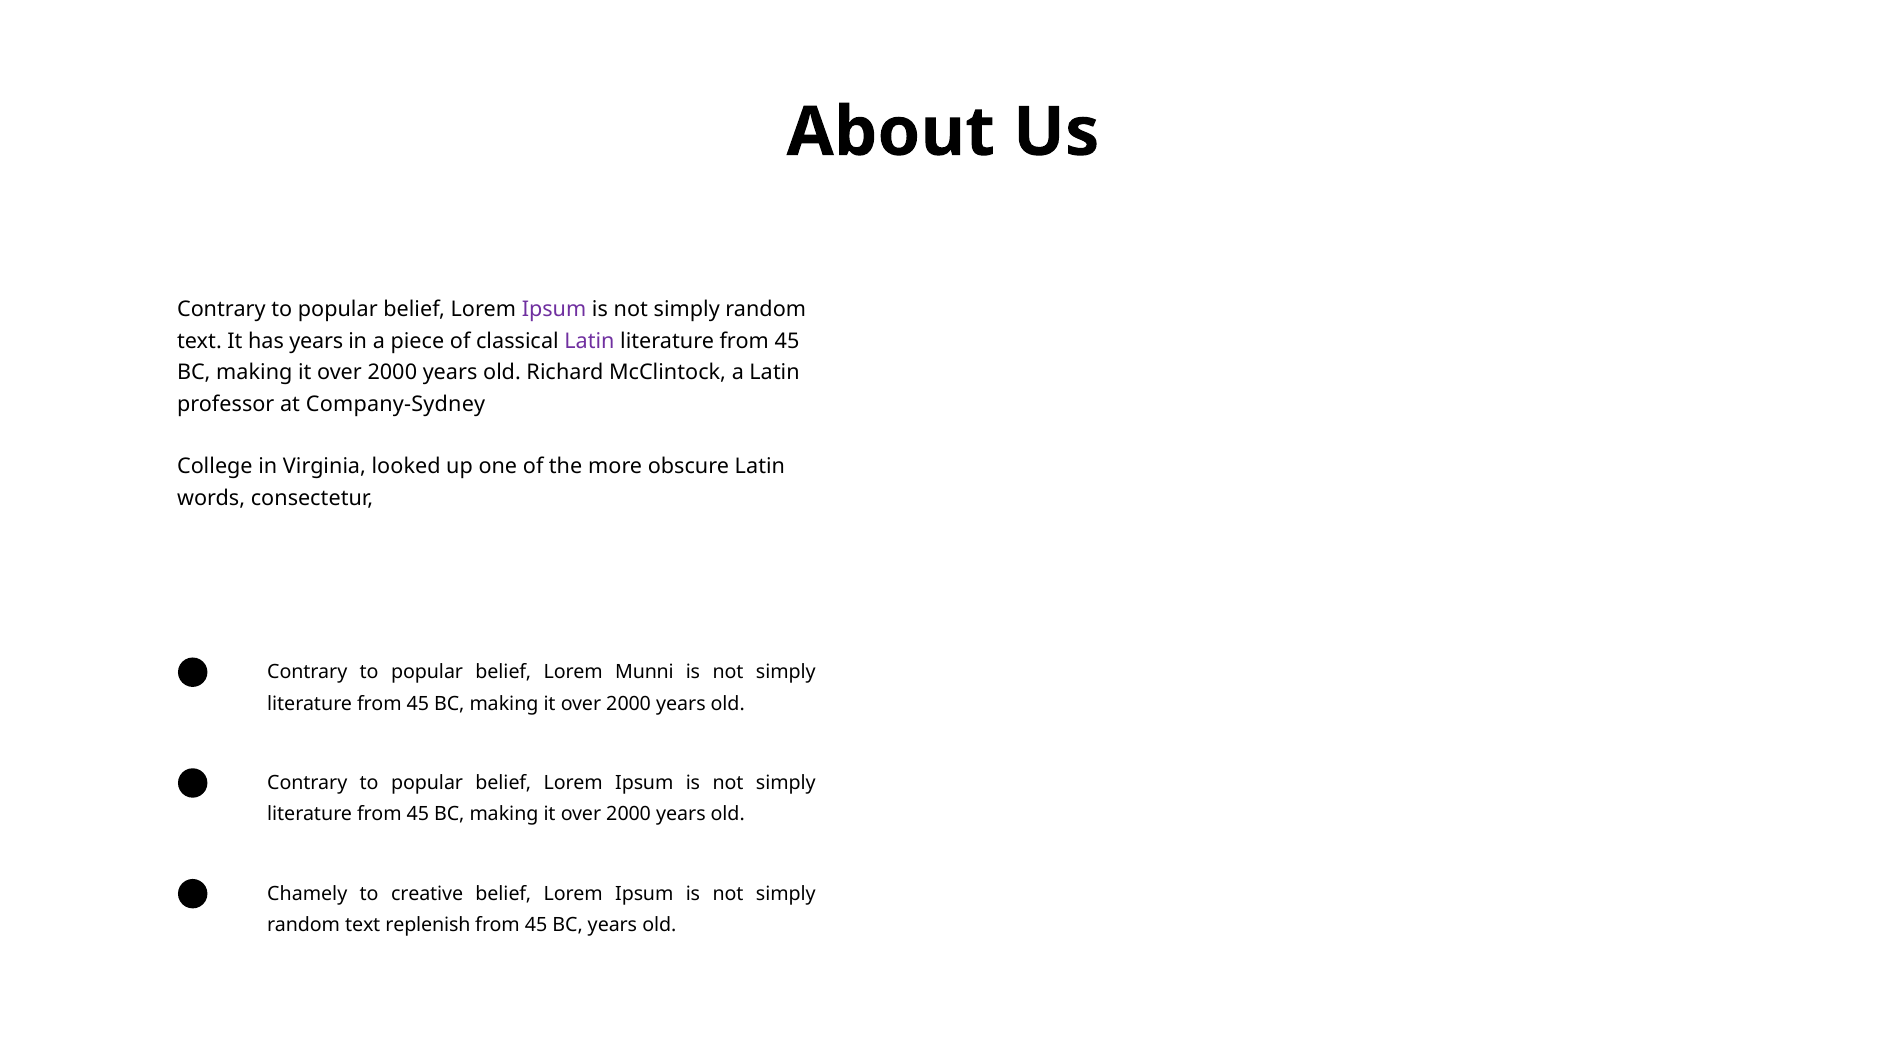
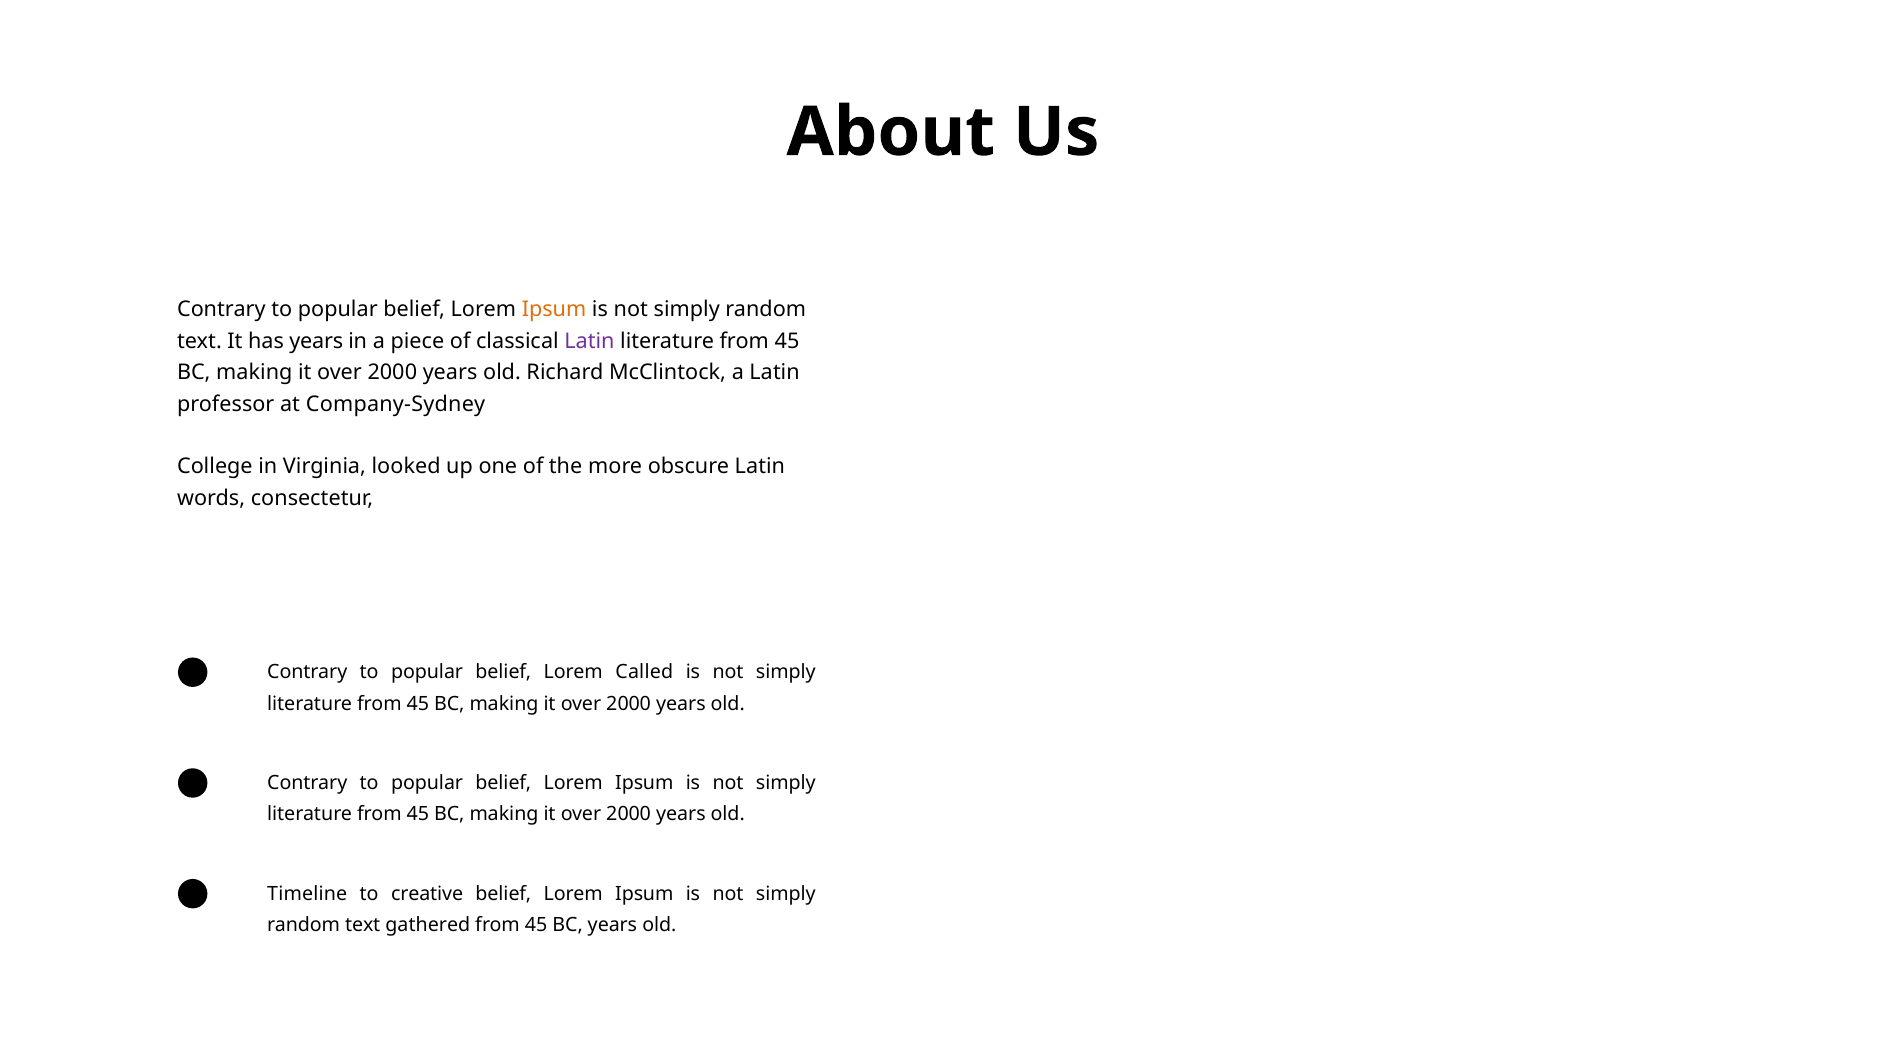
Ipsum at (554, 310) colour: purple -> orange
Munni: Munni -> Called
Chamely: Chamely -> Timeline
replenish: replenish -> gathered
